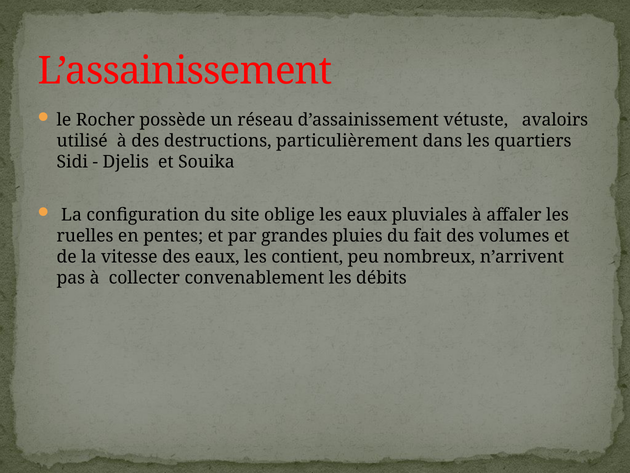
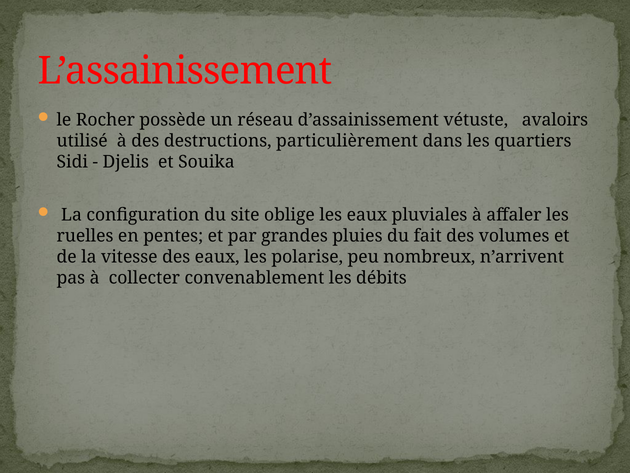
contient: contient -> polarise
